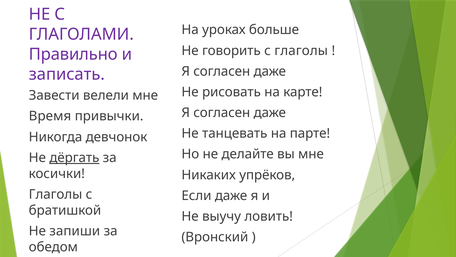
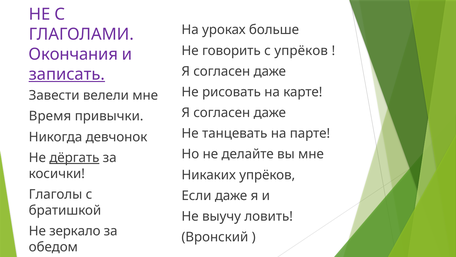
с глаголы: глаголы -> упрёков
Правильно: Правильно -> Окончания
записать underline: none -> present
запиши: запиши -> зеркало
